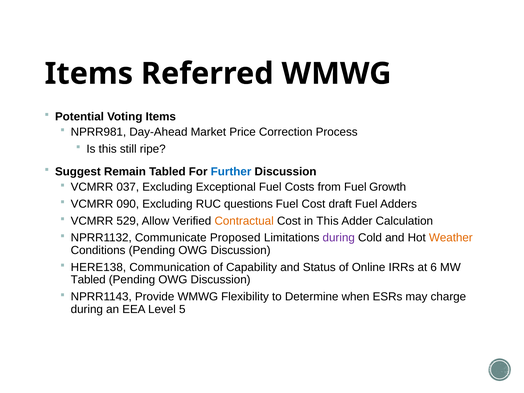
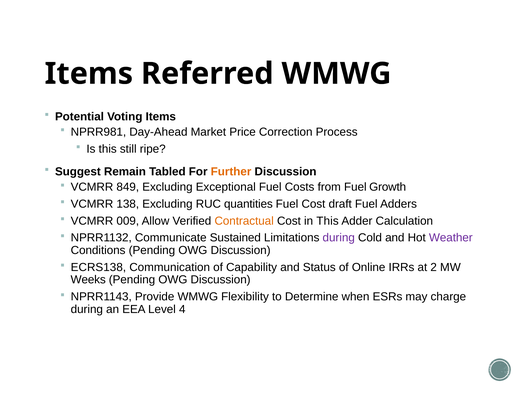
Further colour: blue -> orange
037: 037 -> 849
090: 090 -> 138
questions: questions -> quantities
529: 529 -> 009
Proposed: Proposed -> Sustained
Weather colour: orange -> purple
HERE138: HERE138 -> ECRS138
6: 6 -> 2
Tabled at (88, 280): Tabled -> Weeks
5: 5 -> 4
